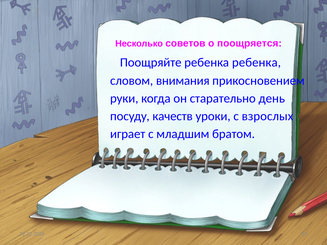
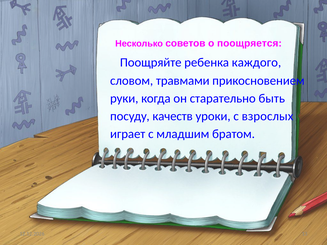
ребенка ребенка: ребенка -> каждого
внимания: внимания -> травмами
день: день -> быть
